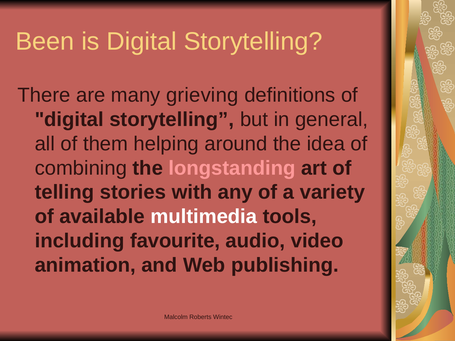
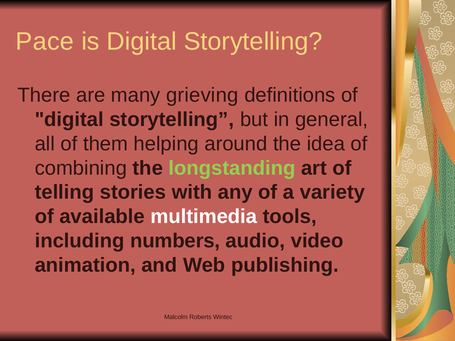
Been: Been -> Pace
longstanding colour: pink -> light green
favourite: favourite -> numbers
